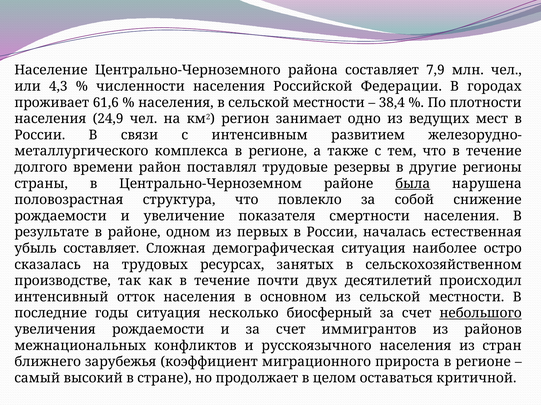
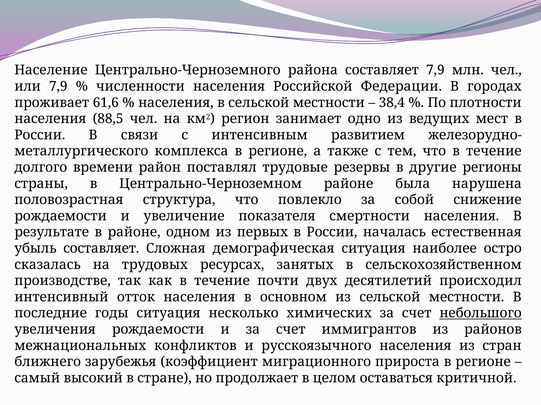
или 4,3: 4,3 -> 7,9
24,9: 24,9 -> 88,5
была underline: present -> none
биосферный: биосферный -> химических
